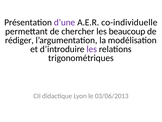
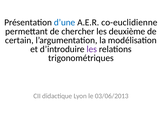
d’une colour: purple -> blue
co-individuelle: co-individuelle -> co-euclidienne
beaucoup: beaucoup -> deuxième
rédiger: rédiger -> certain
